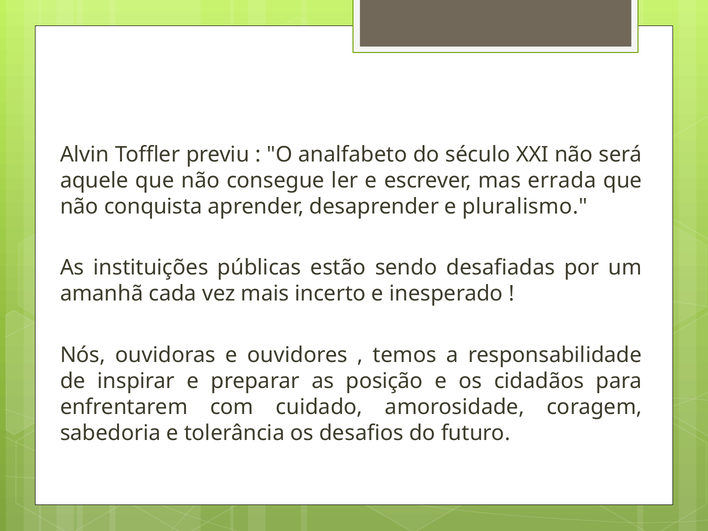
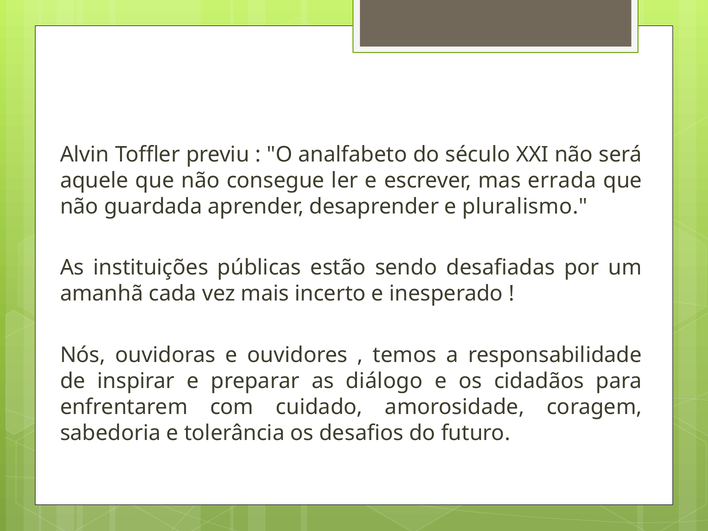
conquista: conquista -> guardada
posição: posição -> diálogo
